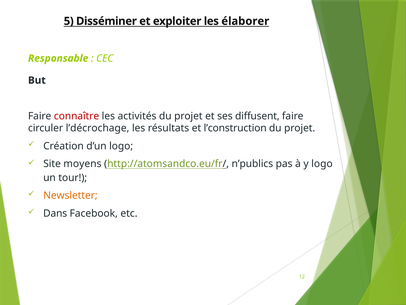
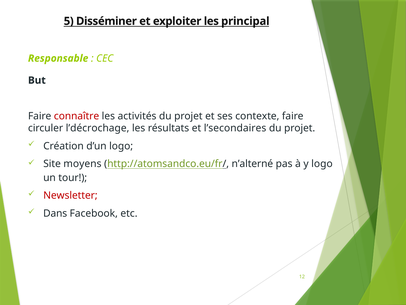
élaborer: élaborer -> principal
diffusent: diffusent -> contexte
l’construction: l’construction -> l’secondaires
n’publics: n’publics -> n’alterné
Newsletter colour: orange -> red
